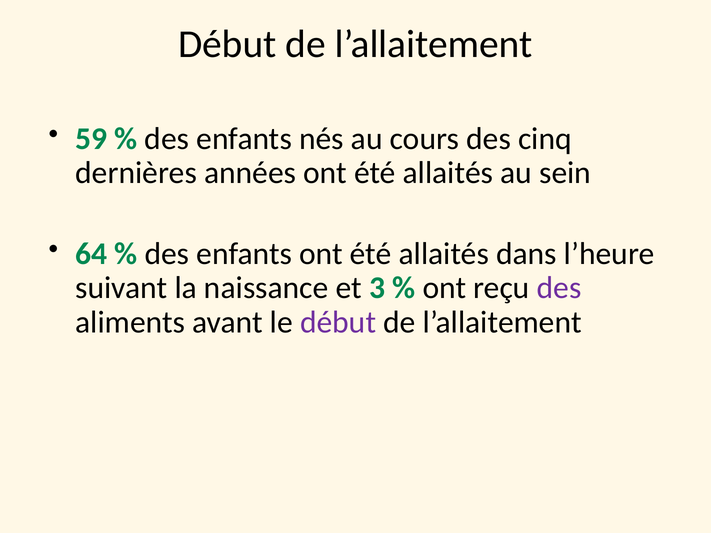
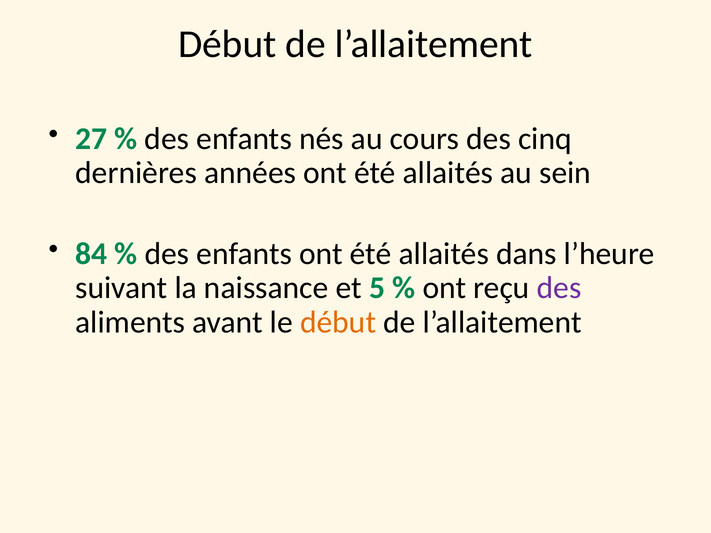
59: 59 -> 27
64: 64 -> 84
3: 3 -> 5
début at (338, 322) colour: purple -> orange
